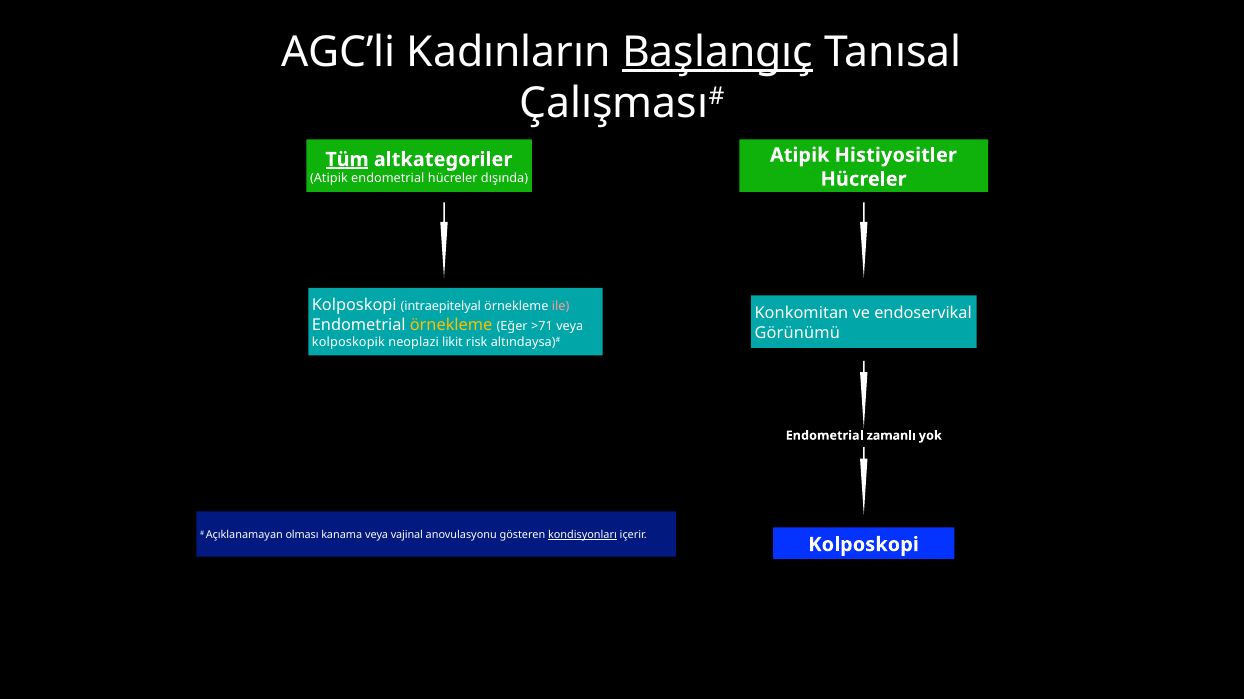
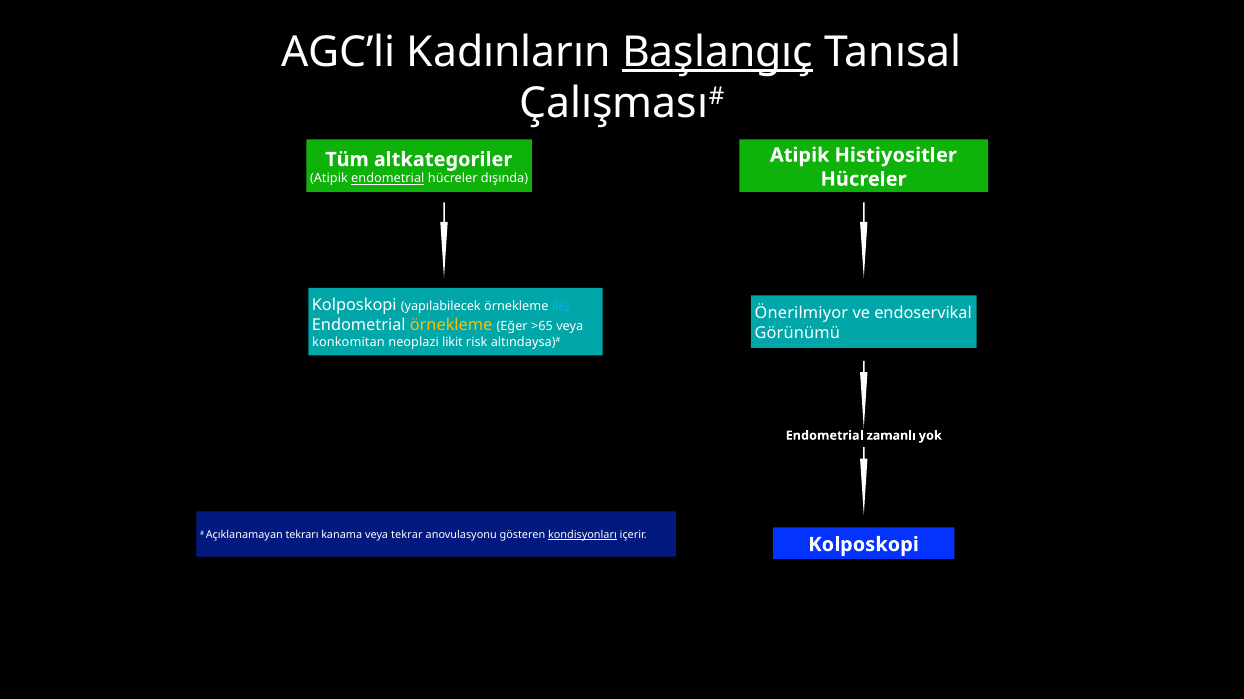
Tüm underline: present -> none
endometrial at (388, 179) underline: none -> present
intraepitelyal: intraepitelyal -> yapılabilecek
ile colour: pink -> light blue
Konkomitan: Konkomitan -> Önerilmiyor
>71: >71 -> >65
kolposkopik: kolposkopik -> konkomitan
olması: olması -> tekrarı
vajinal: vajinal -> tekrar
